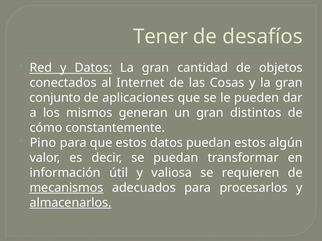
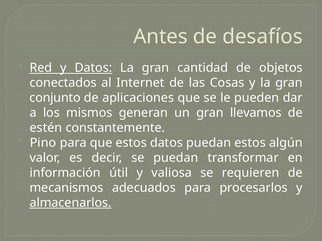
Tener: Tener -> Antes
distintos: distintos -> llevamos
cómo: cómo -> estén
mecanismos underline: present -> none
